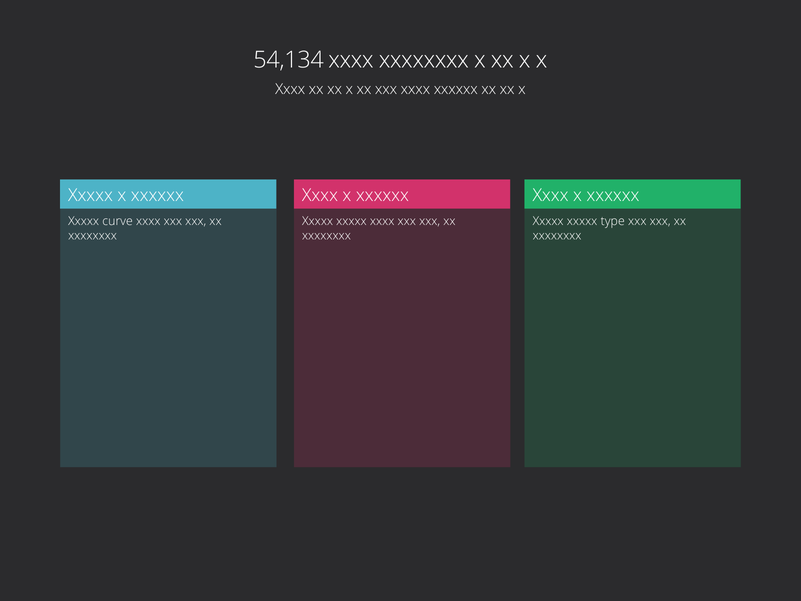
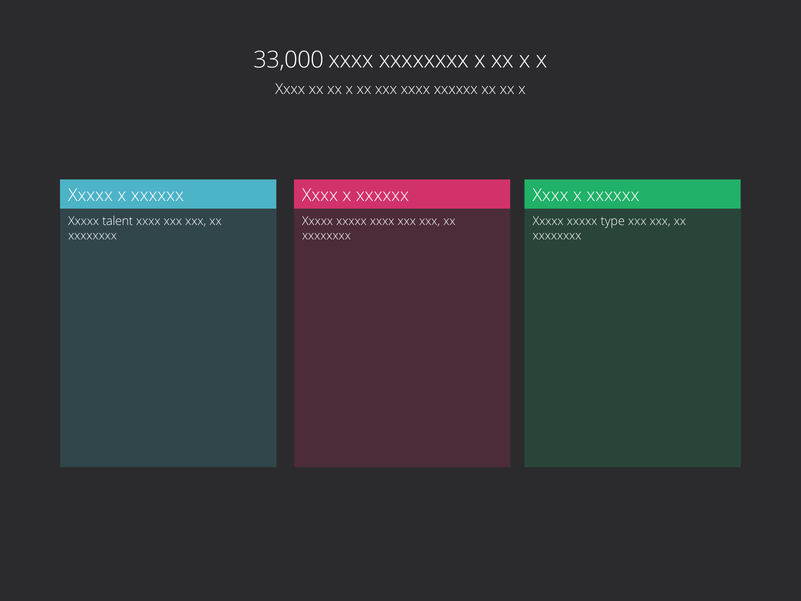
54,134: 54,134 -> 33,000
curve: curve -> talent
